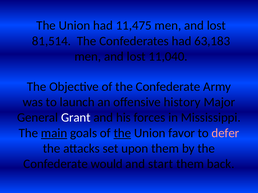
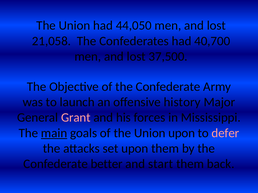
11,475: 11,475 -> 44,050
81,514: 81,514 -> 21,058
63,183: 63,183 -> 40,700
11,040: 11,040 -> 37,500
Grant colour: white -> pink
the at (122, 133) underline: present -> none
Union favor: favor -> upon
would: would -> better
